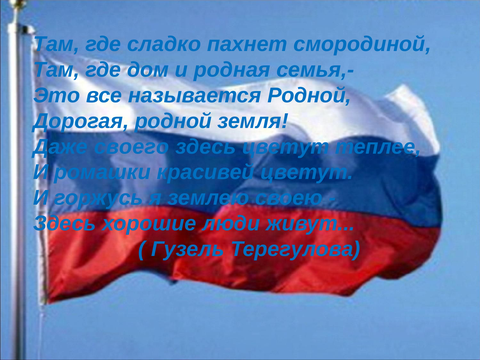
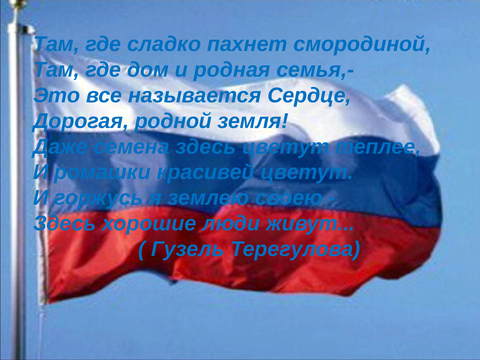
называется Родной: Родной -> Сердце
своего: своего -> семена
